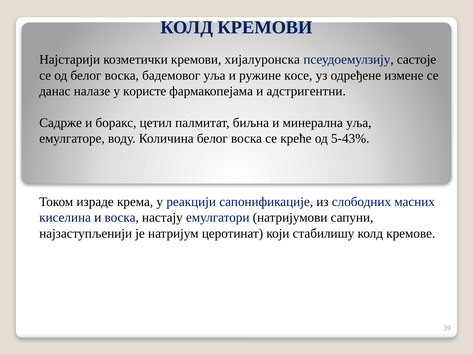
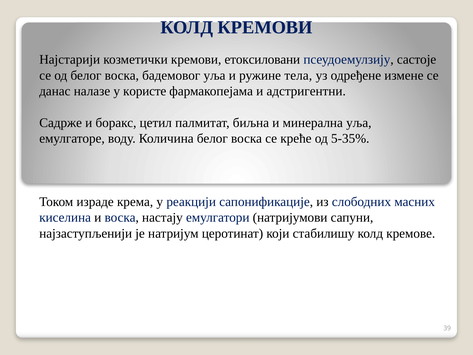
хијалуронска: хијалуронска -> етоксиловани
косе: косе -> тела
5-43%: 5-43% -> 5-35%
